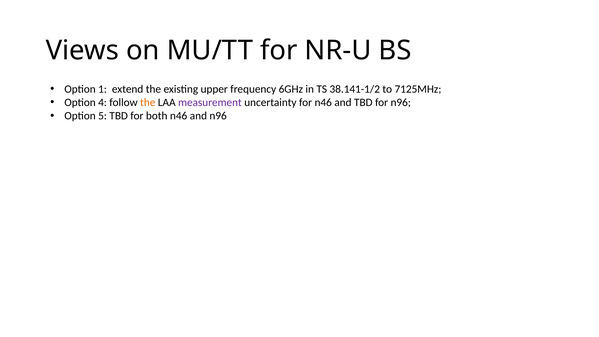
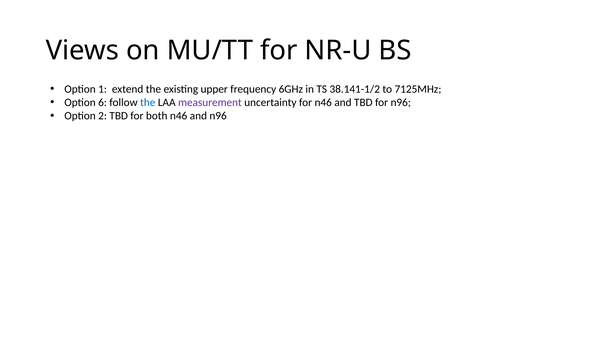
4: 4 -> 6
the at (148, 102) colour: orange -> blue
5: 5 -> 2
